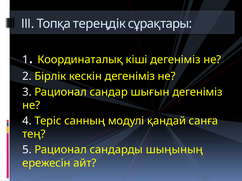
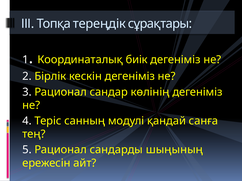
кіші: кіші -> биік
шығын: шығын -> көлінің
